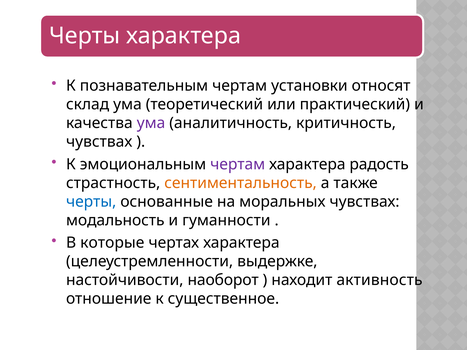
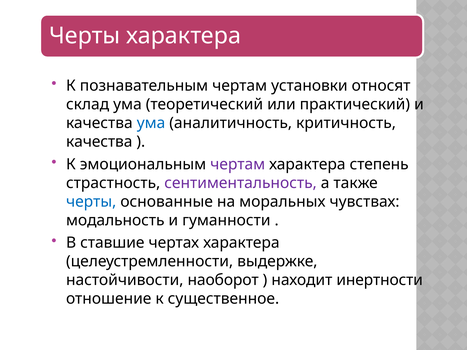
ума at (151, 123) colour: purple -> blue
чувствах at (99, 142): чувствах -> качества
радость: радость -> степень
сентиментальность colour: orange -> purple
которые: которые -> ставшие
активность: активность -> инертности
